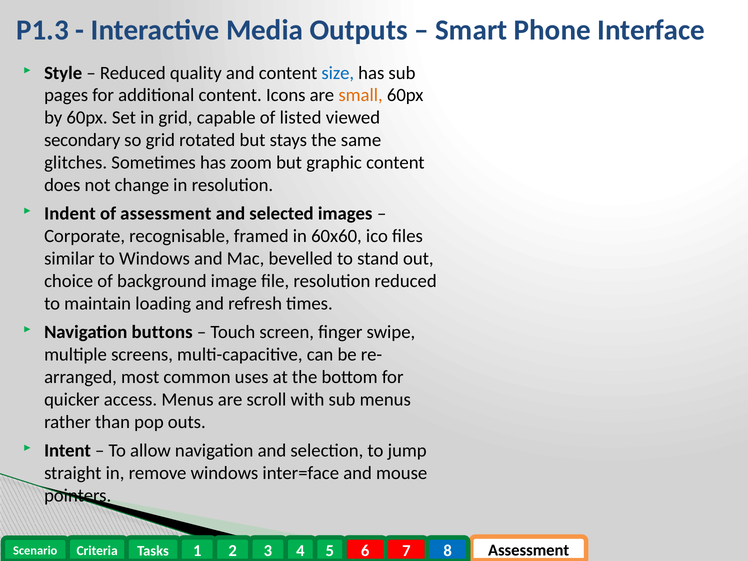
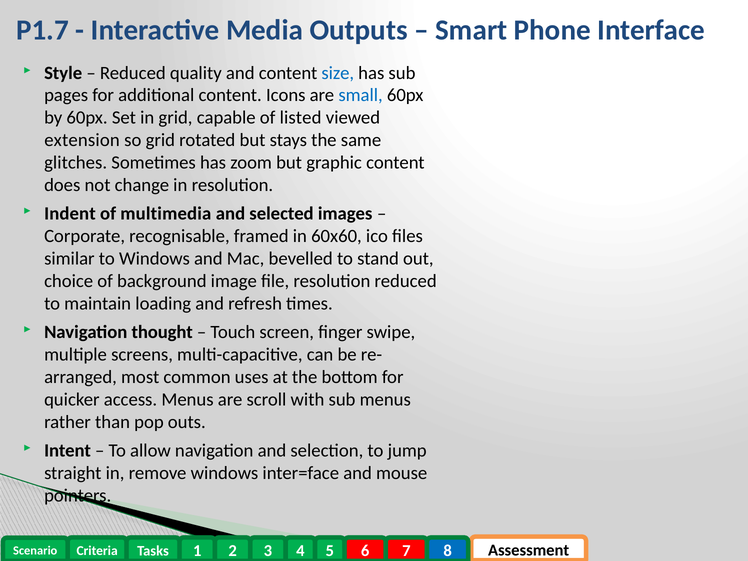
P1.3: P1.3 -> P1.7
small colour: orange -> blue
secondary: secondary -> extension
of assessment: assessment -> multimedia
buttons: buttons -> thought
